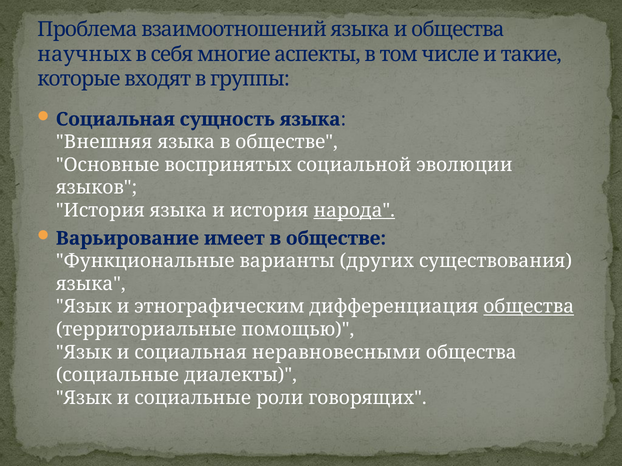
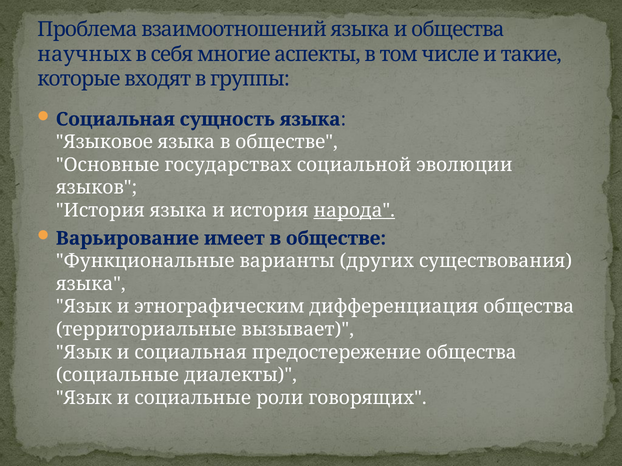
Внешняя: Внешняя -> Языковое
воспринятых: воспринятых -> государствах
общества at (529, 307) underline: present -> none
помощью: помощью -> вызывает
неравновесными: неравновесными -> предостережение
